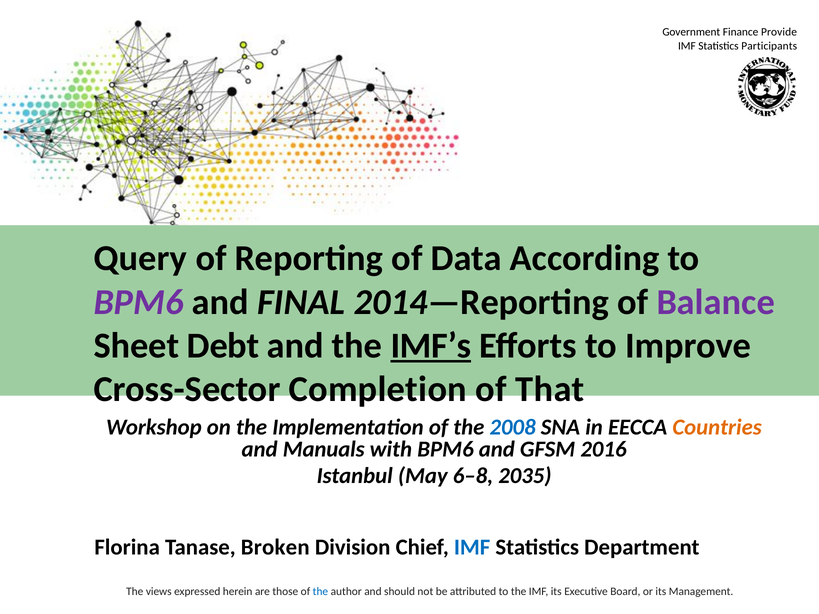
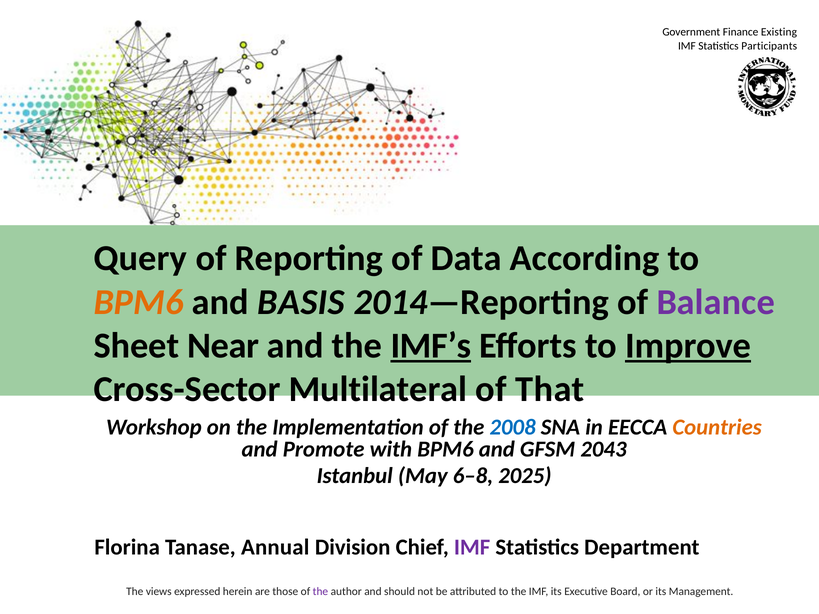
Provide: Provide -> Existing
BPM6 at (139, 302) colour: purple -> orange
FINAL: FINAL -> BASIS
Debt: Debt -> Near
Improve underline: none -> present
Completion: Completion -> Multilateral
Manuals: Manuals -> Promote
2016: 2016 -> 2043
2035: 2035 -> 2025
Broken: Broken -> Annual
IMF at (472, 548) colour: blue -> purple
the at (320, 592) colour: blue -> purple
